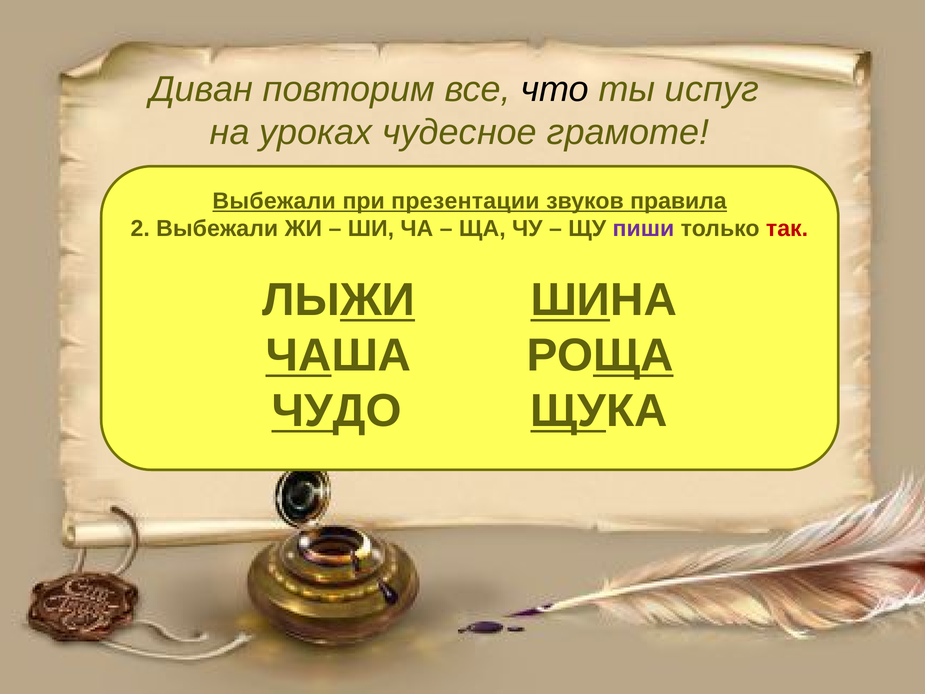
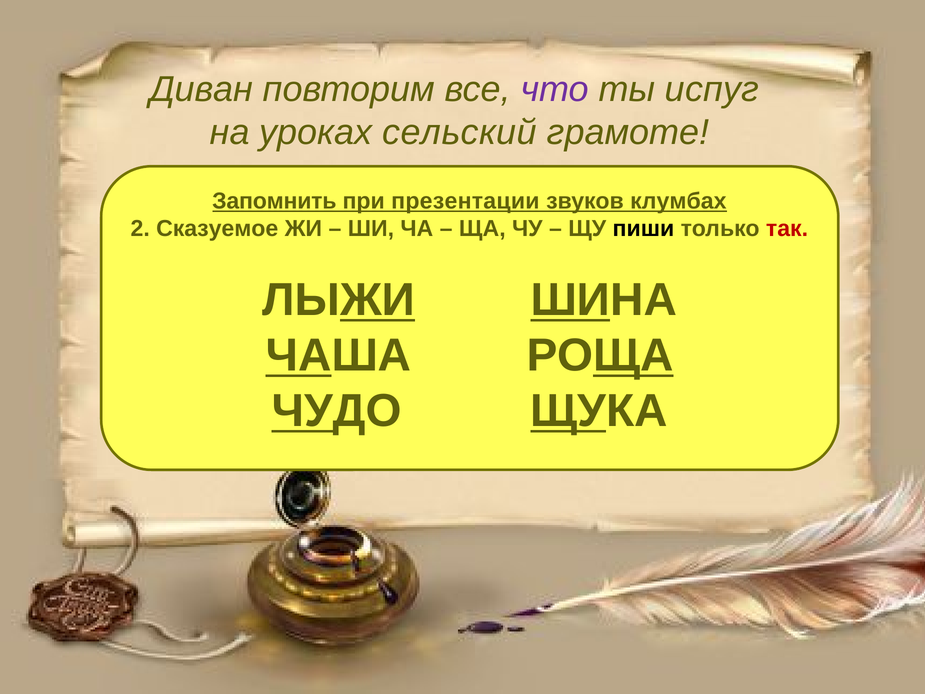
что colour: black -> purple
чудесное: чудесное -> сельский
Выбежали at (274, 201): Выбежали -> Запомнить
правила: правила -> клумбах
2 Выбежали: Выбежали -> Сказуемое
пиши colour: purple -> black
